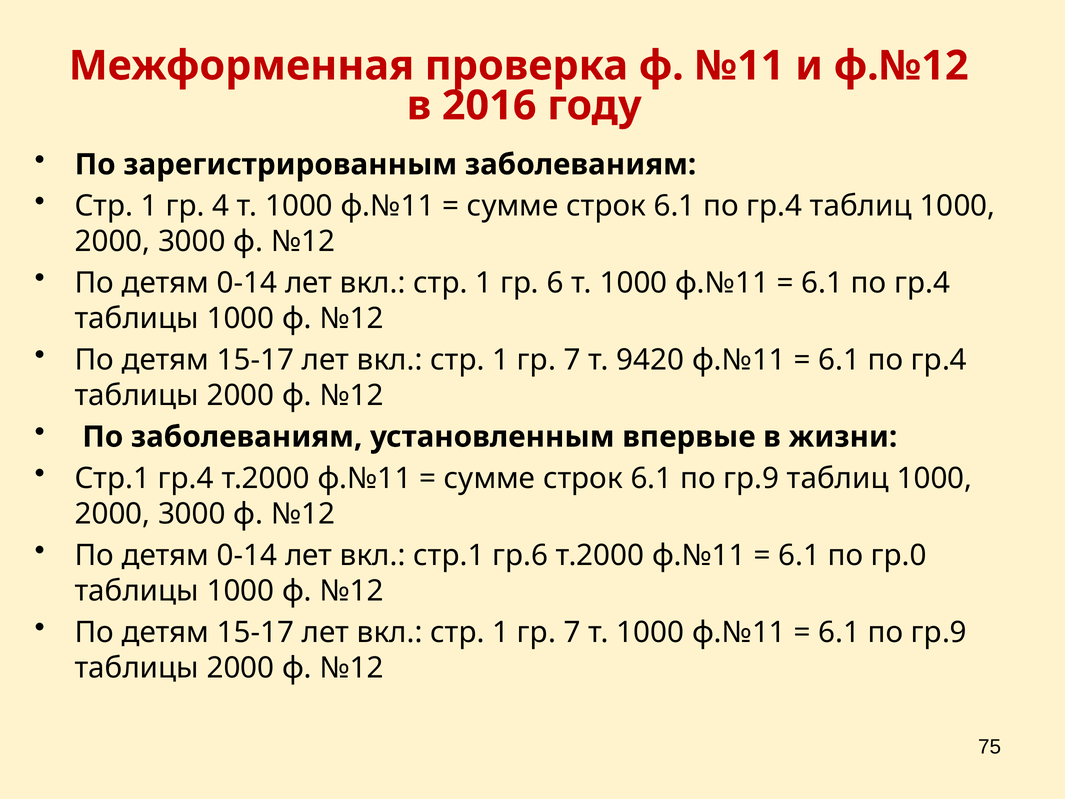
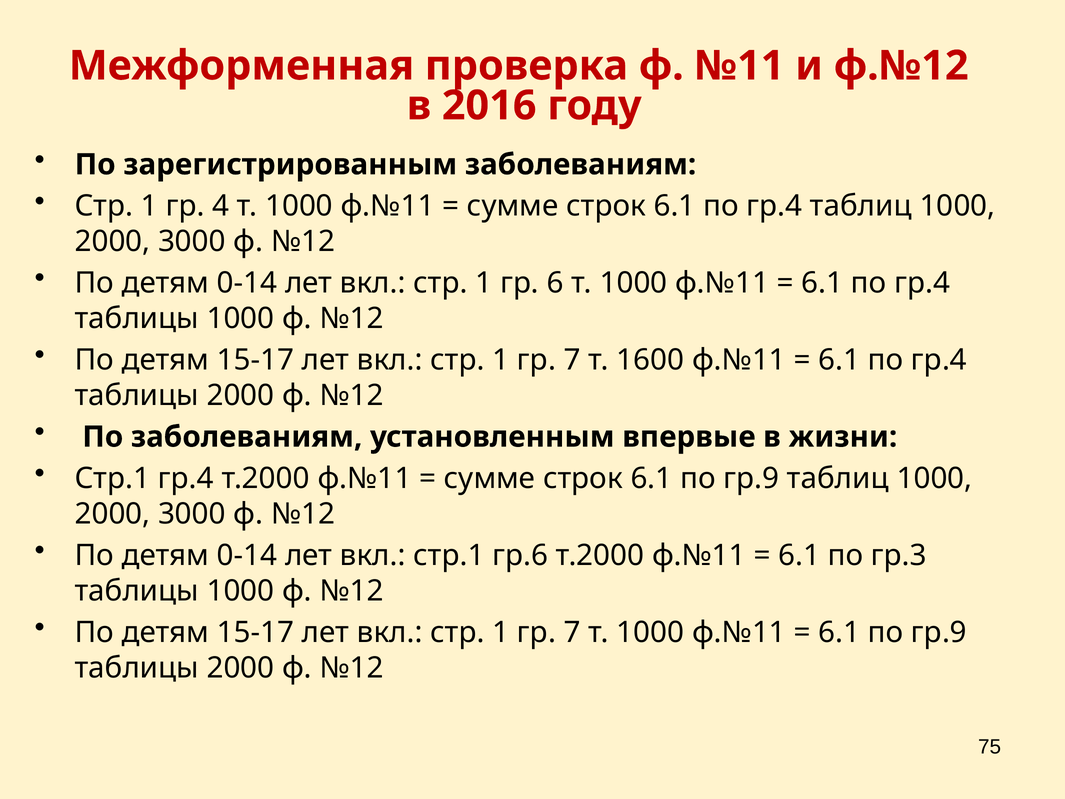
9420: 9420 -> 1600
гр.0: гр.0 -> гр.3
